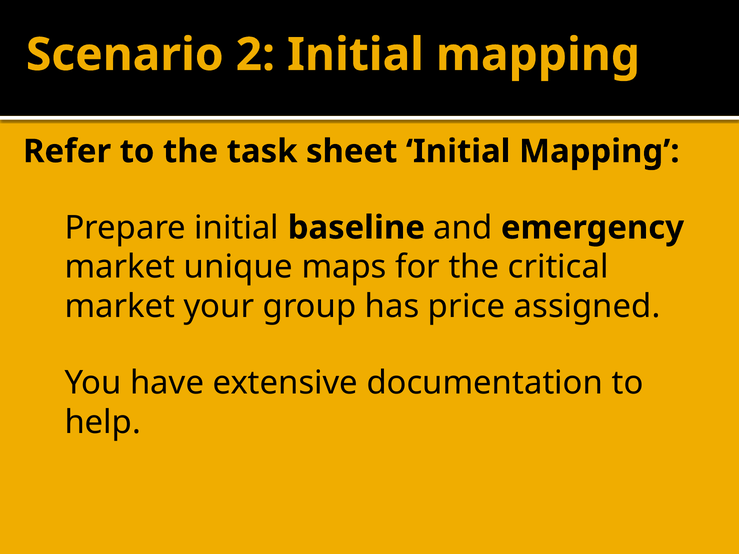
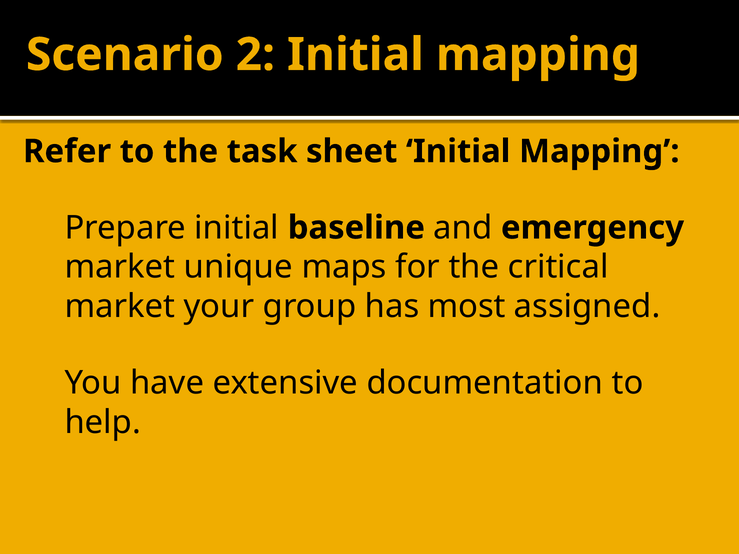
price: price -> most
